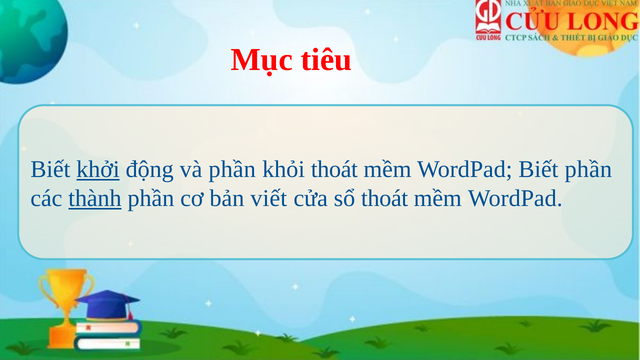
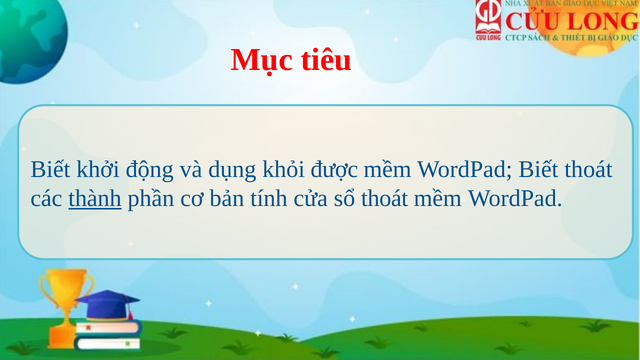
khởi underline: present -> none
và phần: phần -> dụng
khỏi thoát: thoát -> được
Biết phần: phần -> thoát
viết: viết -> tính
